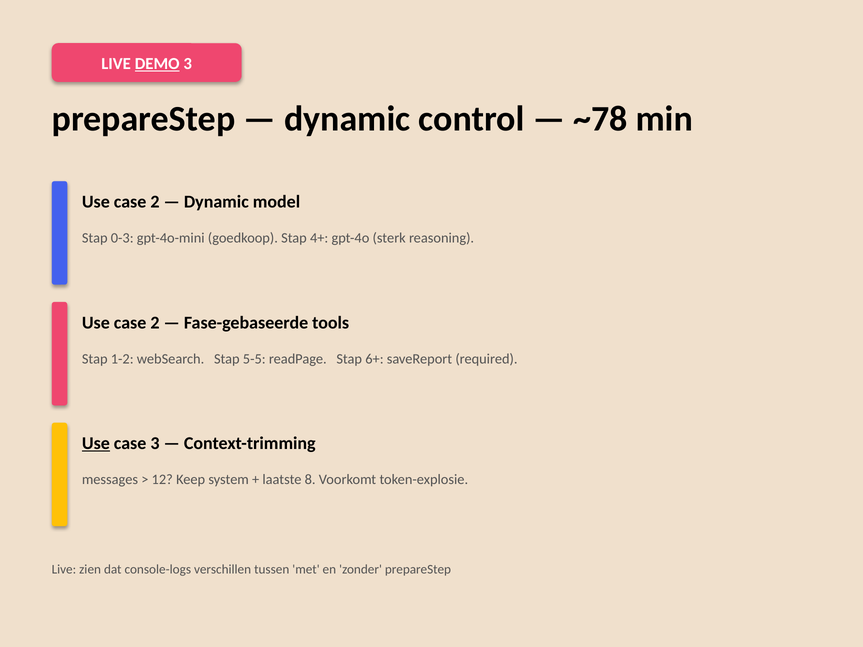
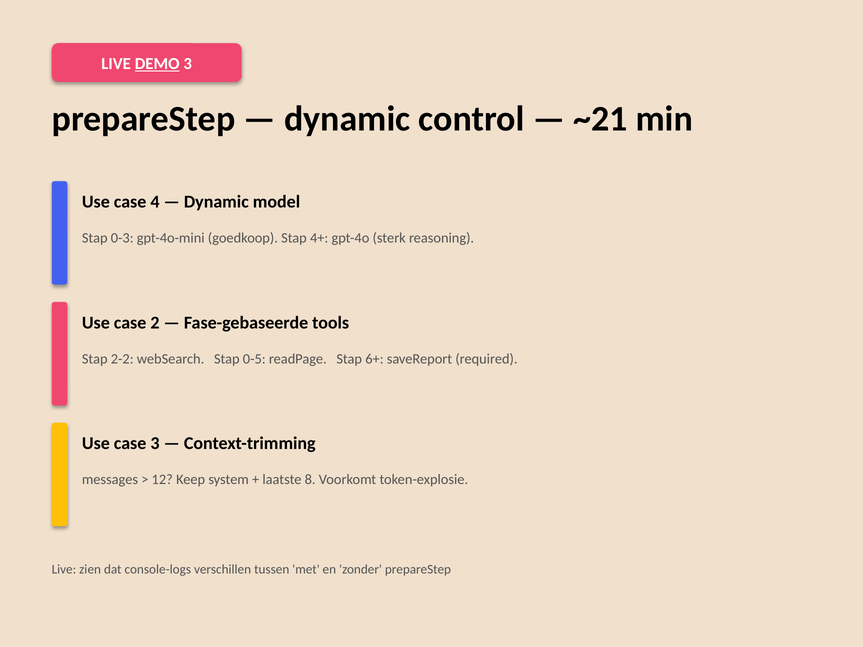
~78: ~78 -> ~21
2 at (155, 202): 2 -> 4
1-2: 1-2 -> 2-2
5-5: 5-5 -> 0-5
Use at (96, 444) underline: present -> none
